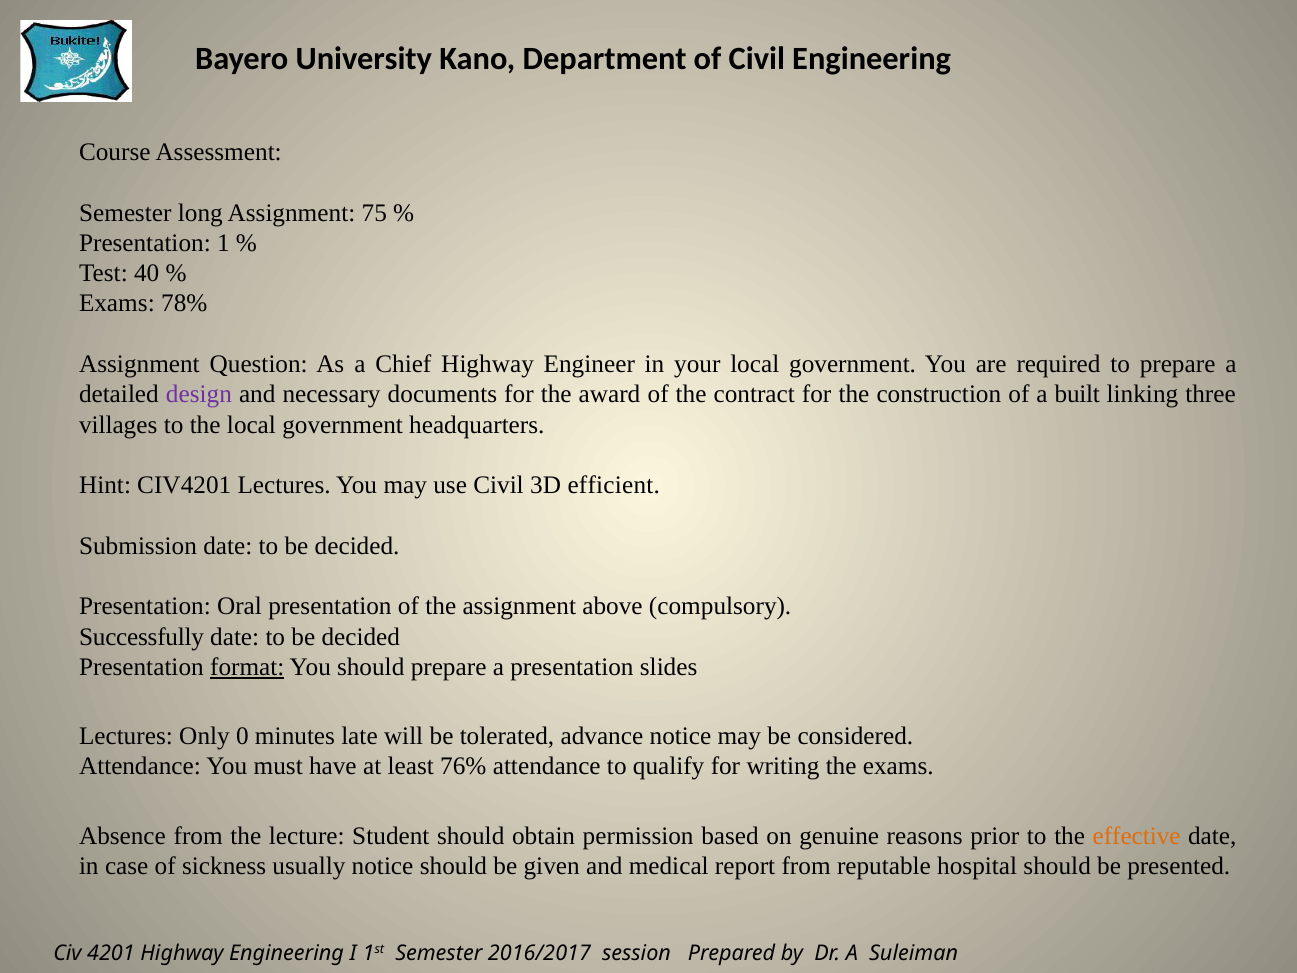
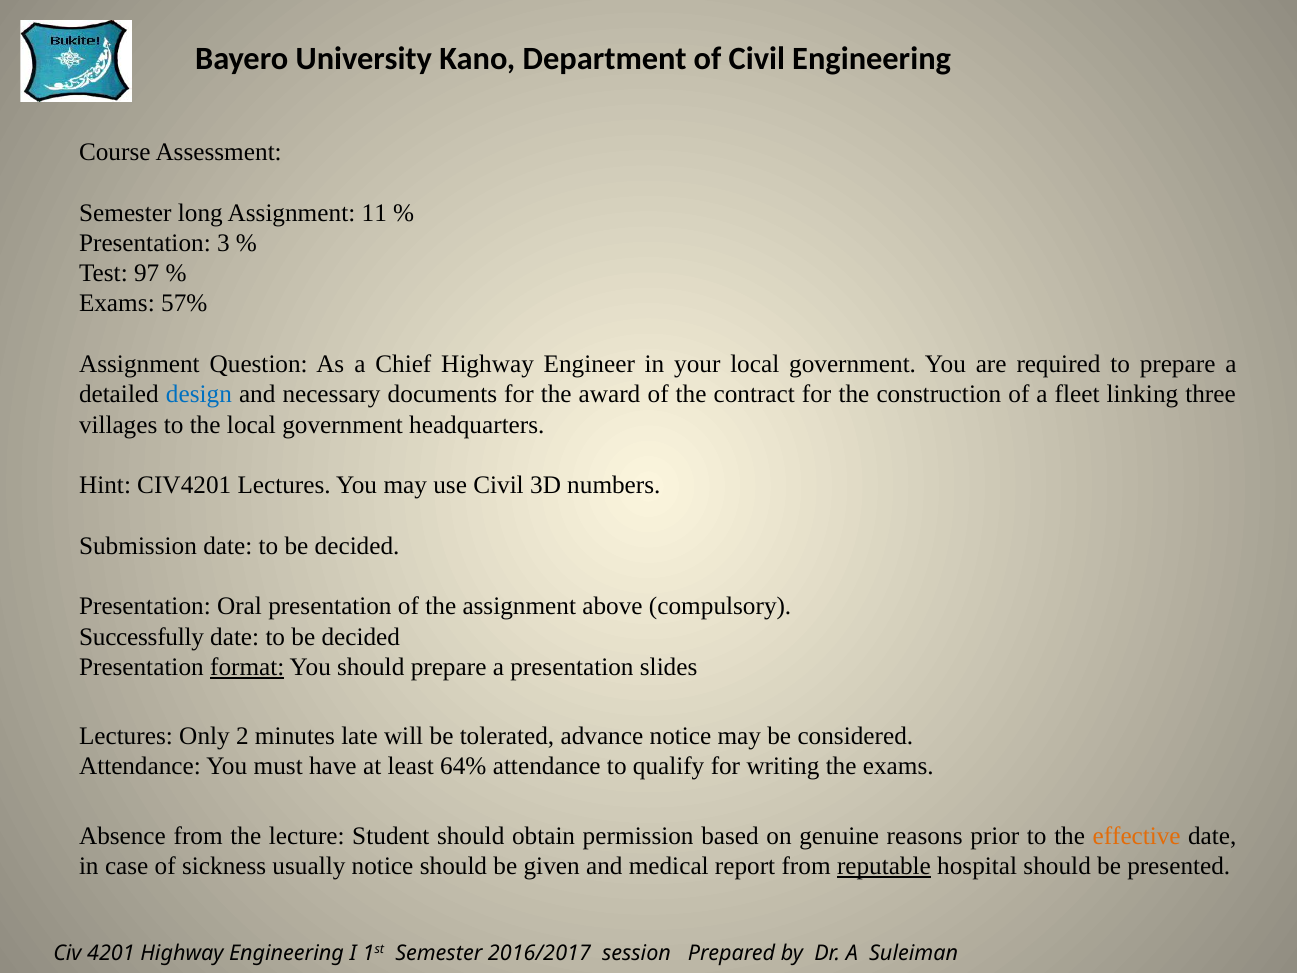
75: 75 -> 11
1: 1 -> 3
40: 40 -> 97
78%: 78% -> 57%
design colour: purple -> blue
built: built -> fleet
efficient: efficient -> numbers
0: 0 -> 2
76%: 76% -> 64%
reputable underline: none -> present
